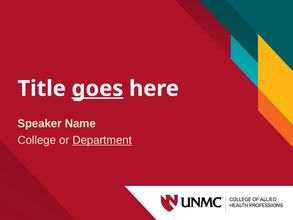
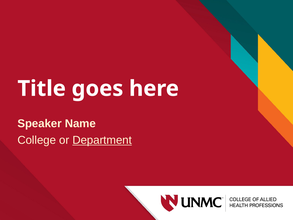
goes underline: present -> none
